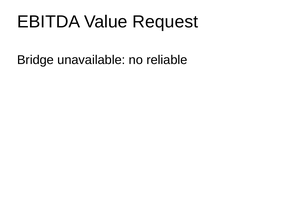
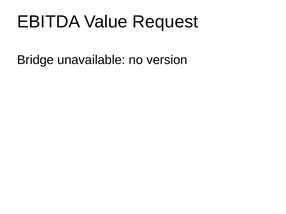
reliable: reliable -> version
